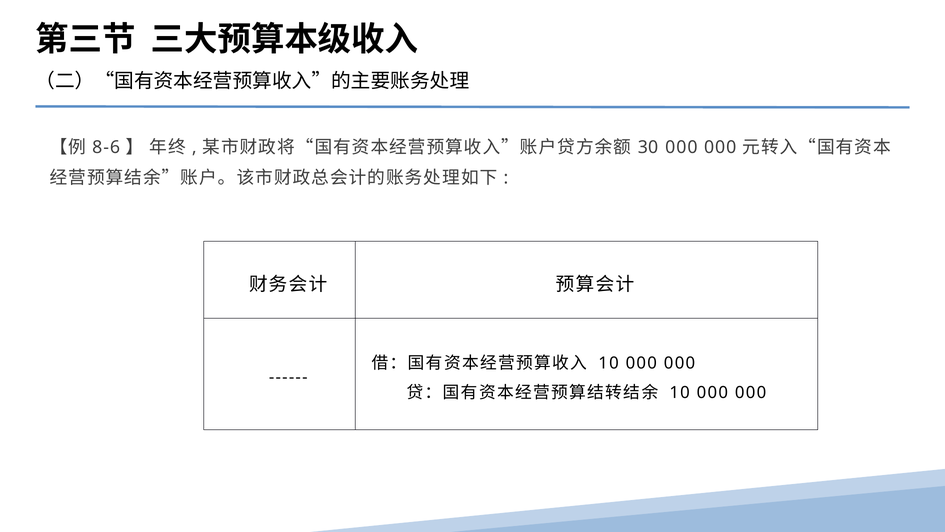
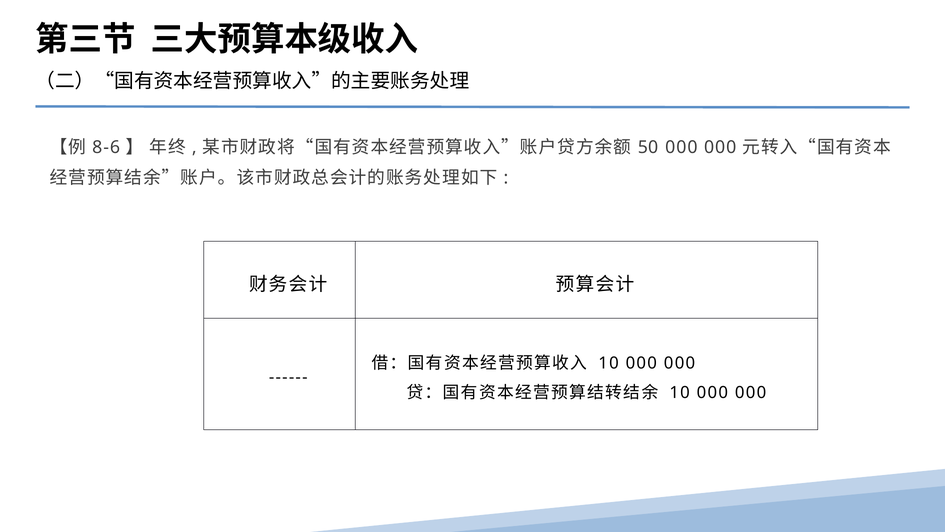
30: 30 -> 50
